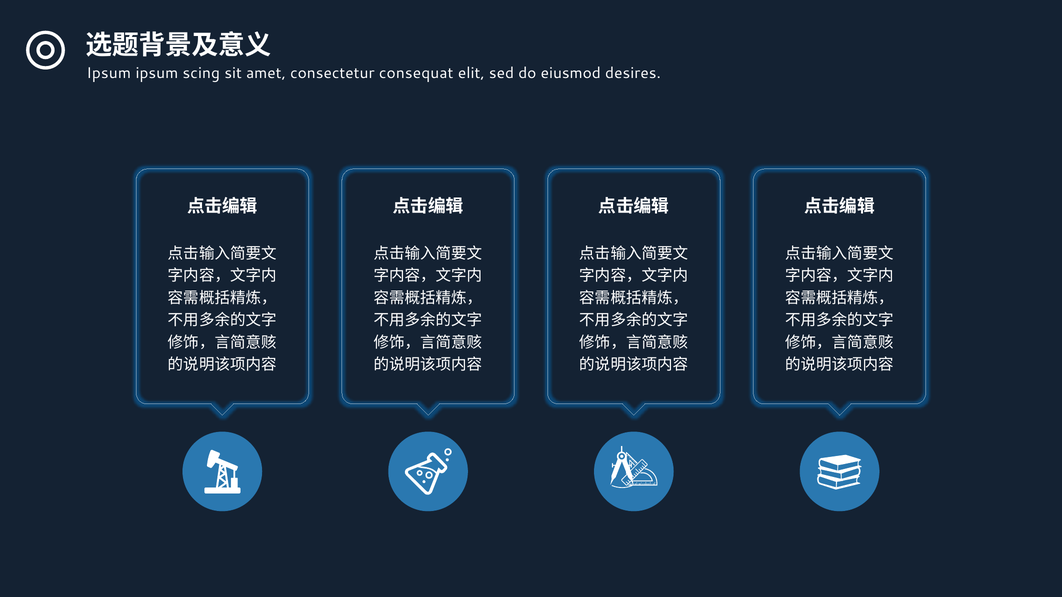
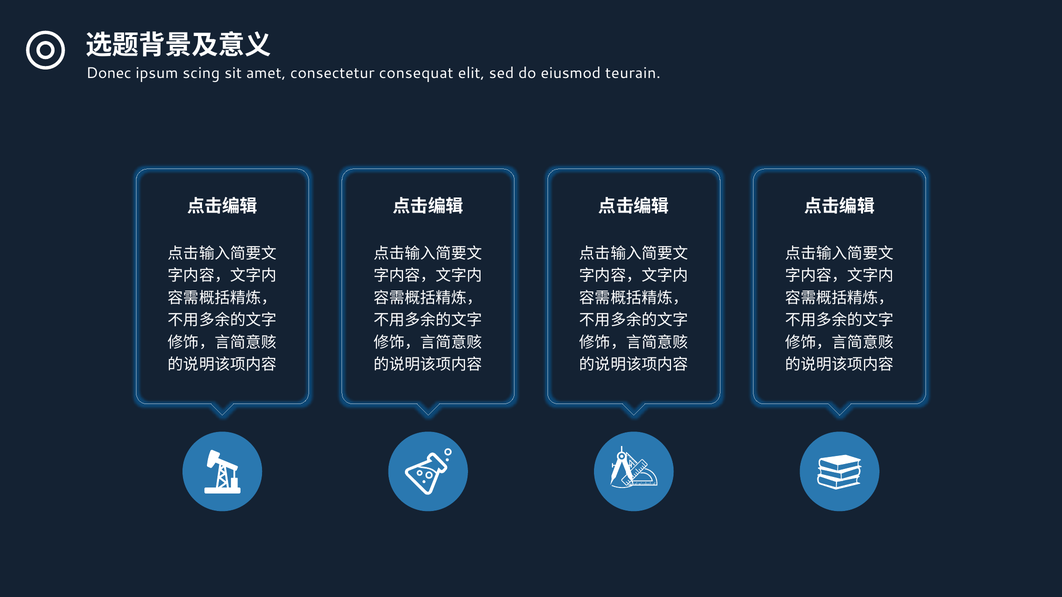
Ipsum at (109, 73): Ipsum -> Donec
desires: desires -> teurain
